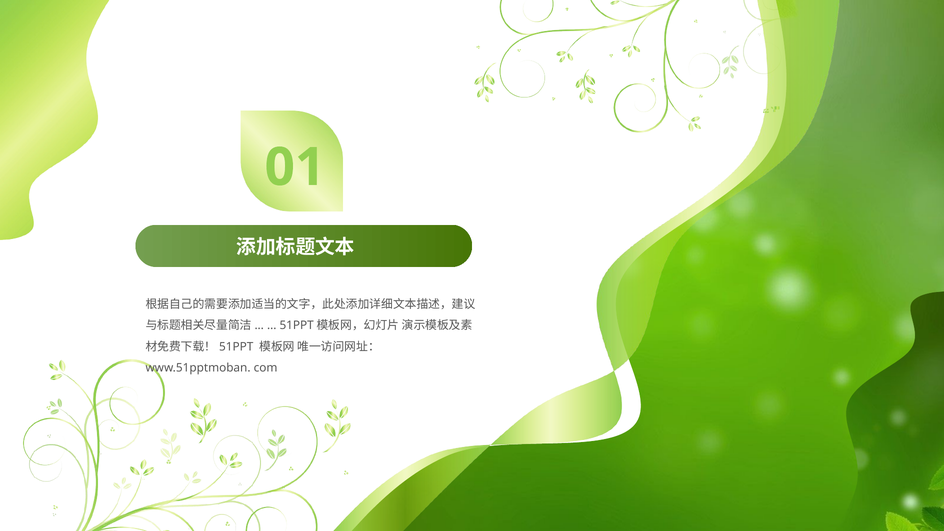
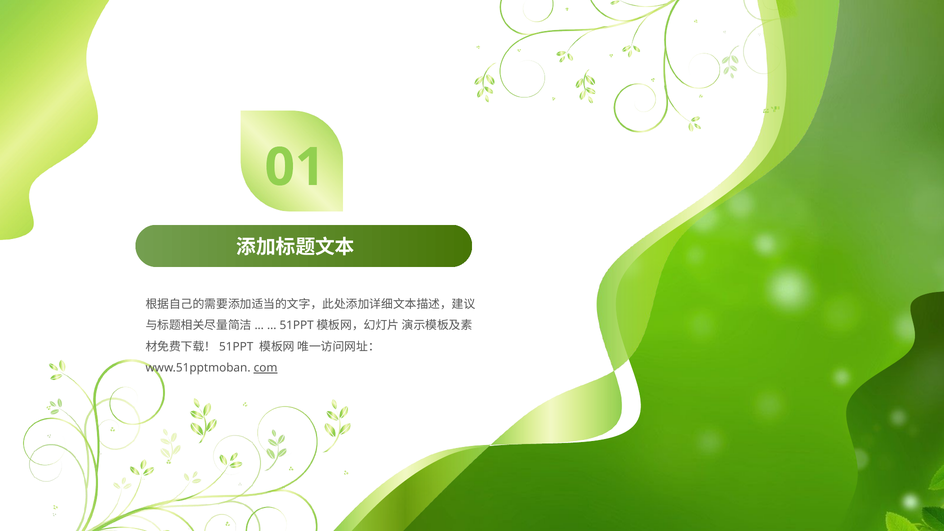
com underline: none -> present
